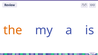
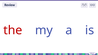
the colour: orange -> red
